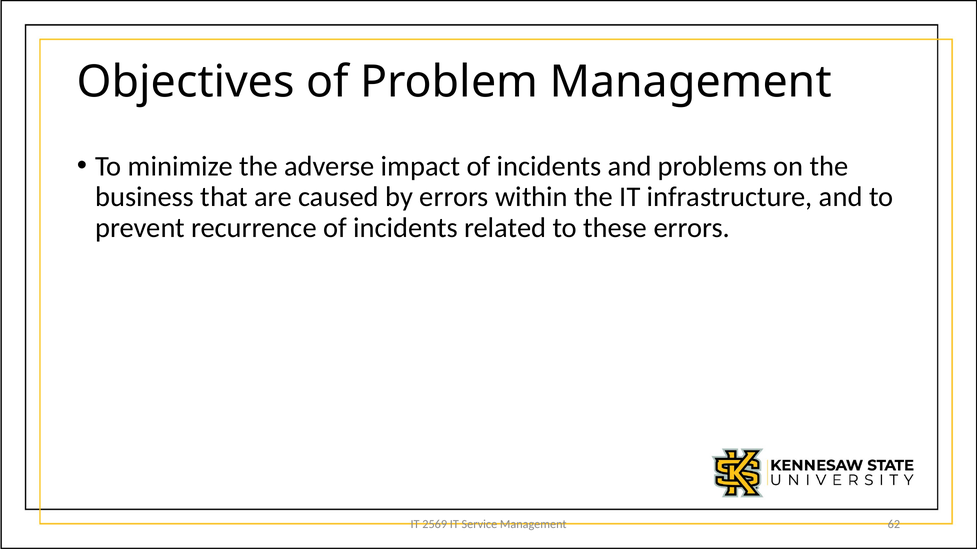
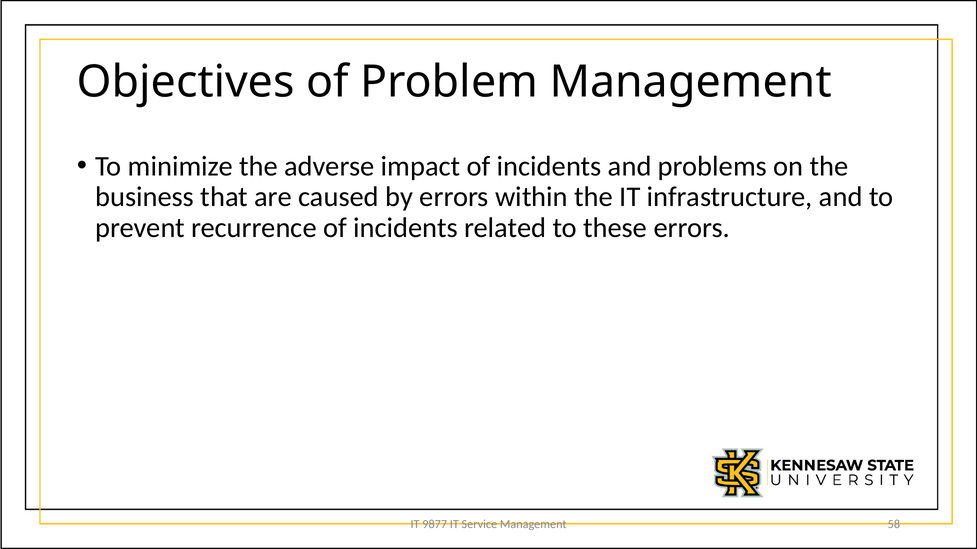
2569: 2569 -> 9877
62: 62 -> 58
